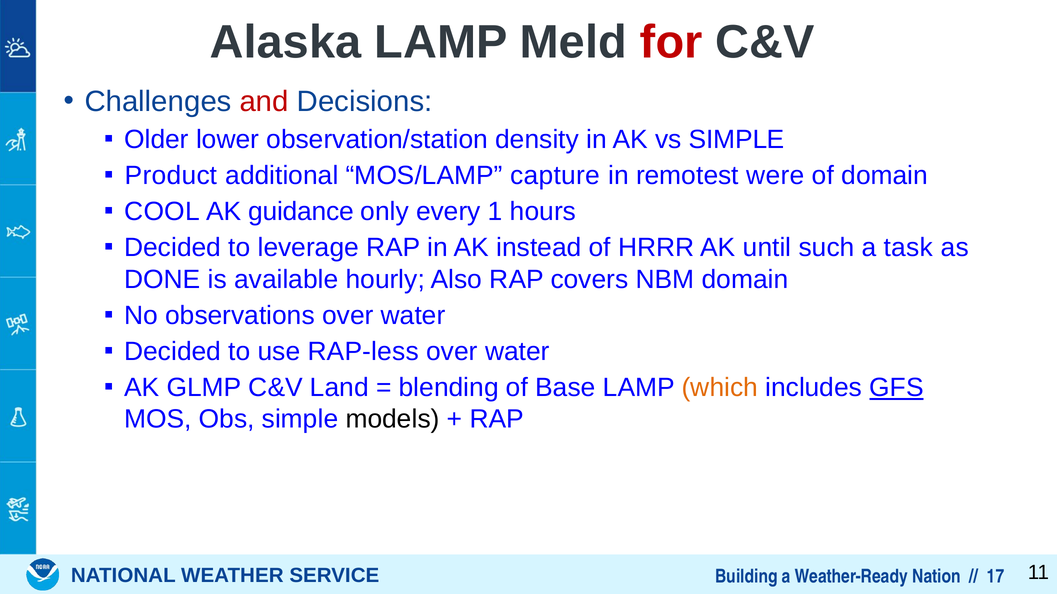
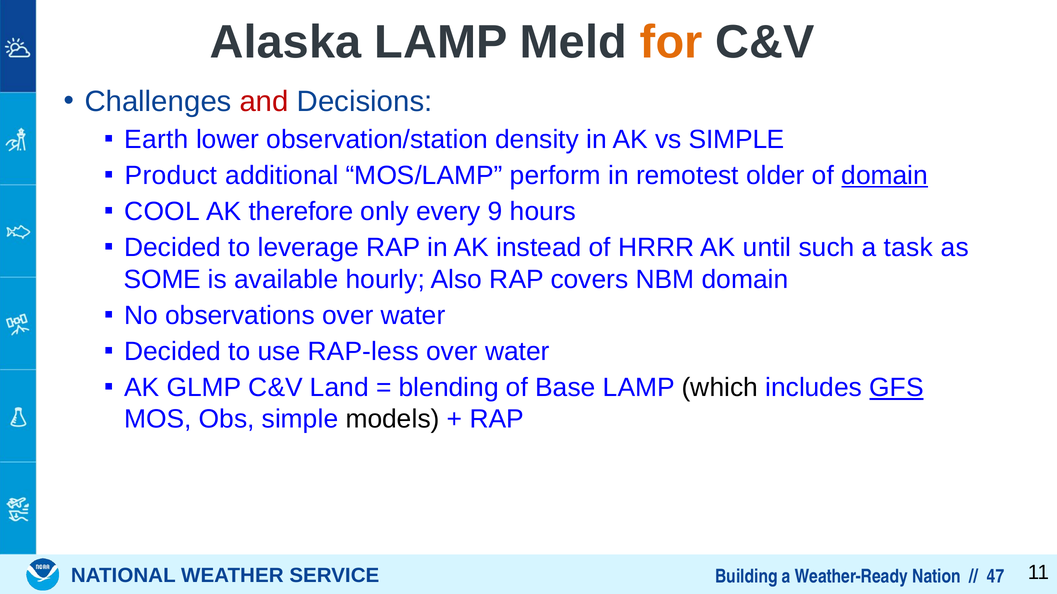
for colour: red -> orange
Older: Older -> Earth
capture: capture -> perform
were: were -> older
domain at (885, 176) underline: none -> present
guidance: guidance -> therefore
1: 1 -> 9
DONE: DONE -> SOME
which colour: orange -> black
17: 17 -> 47
